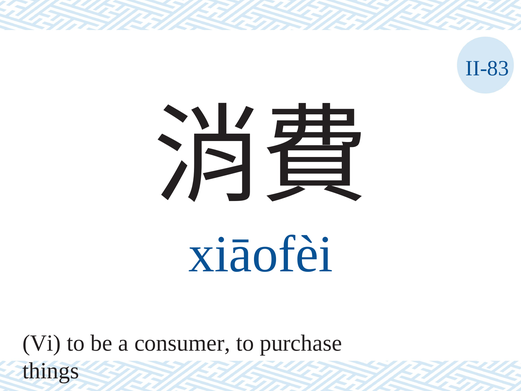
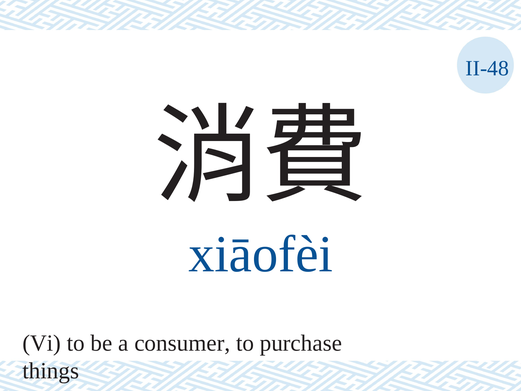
II-83: II-83 -> II-48
